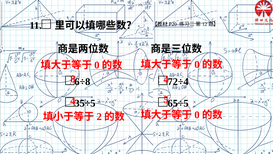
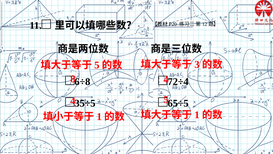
0 at (197, 64): 0 -> 3
0 at (97, 65): 0 -> 5
0 at (197, 115): 0 -> 1
2 at (99, 116): 2 -> 1
